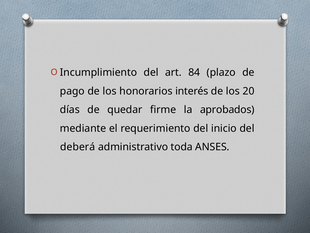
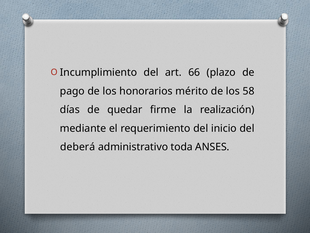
84: 84 -> 66
interés: interés -> mérito
20: 20 -> 58
aprobados: aprobados -> realización
